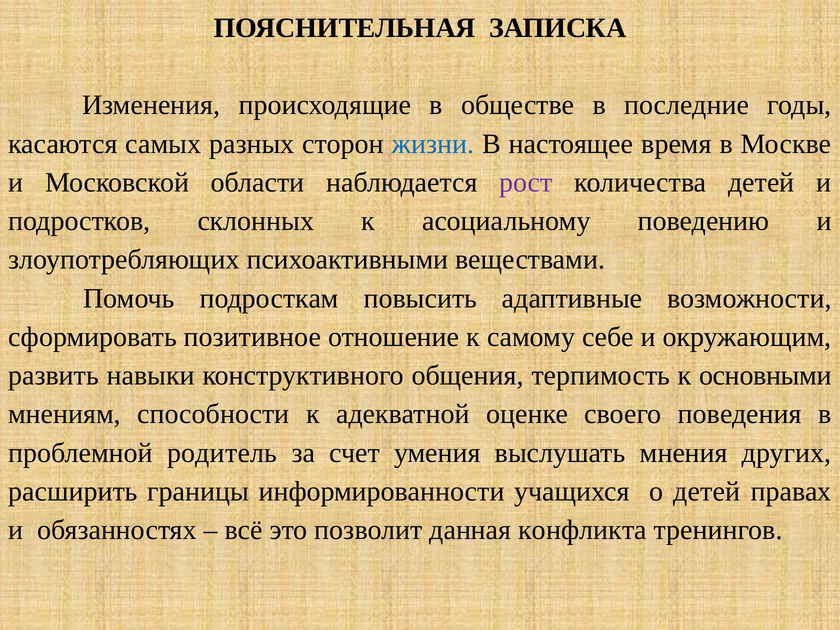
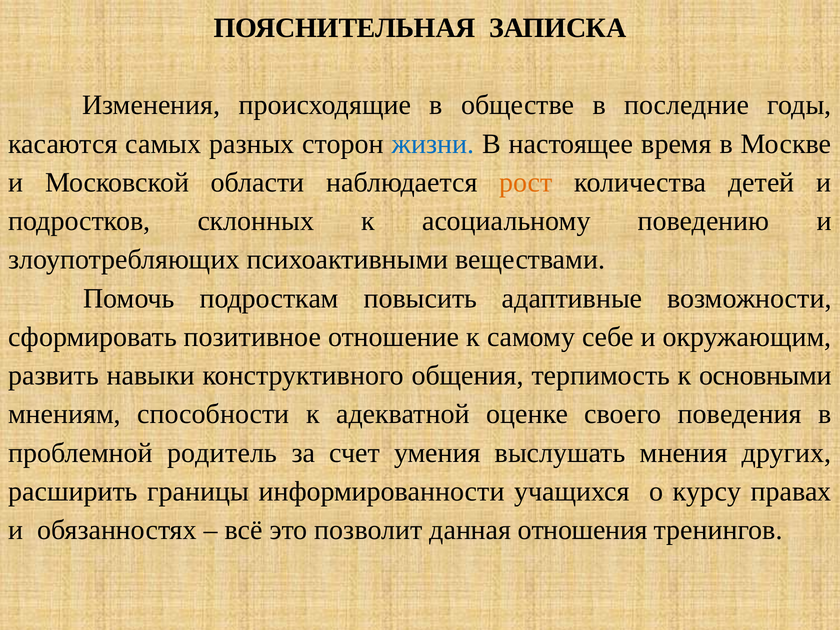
рост colour: purple -> orange
о детей: детей -> курсу
конфликта: конфликта -> отношения
